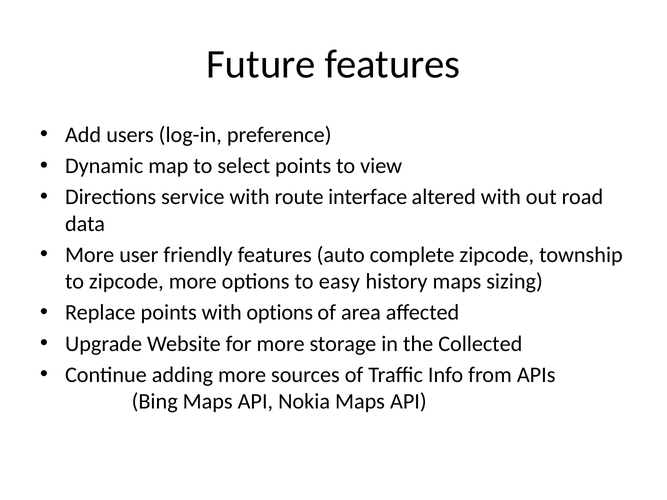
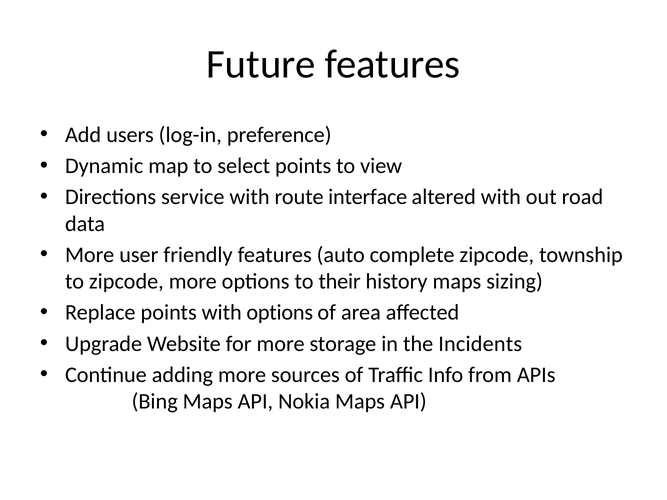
easy: easy -> their
Collected: Collected -> Incidents
